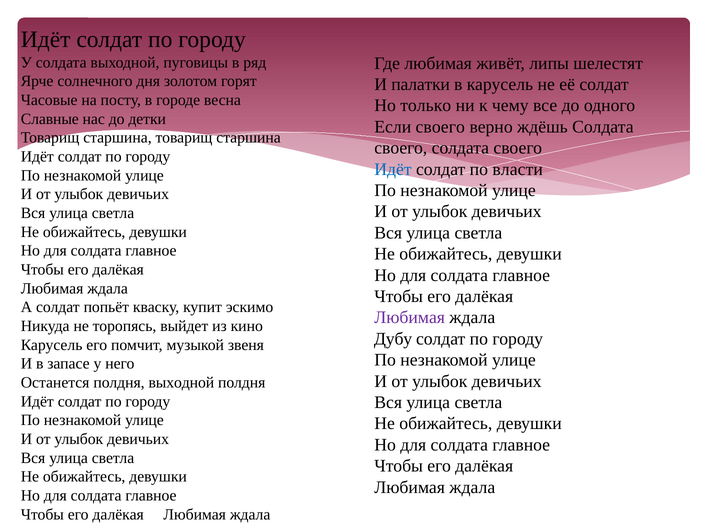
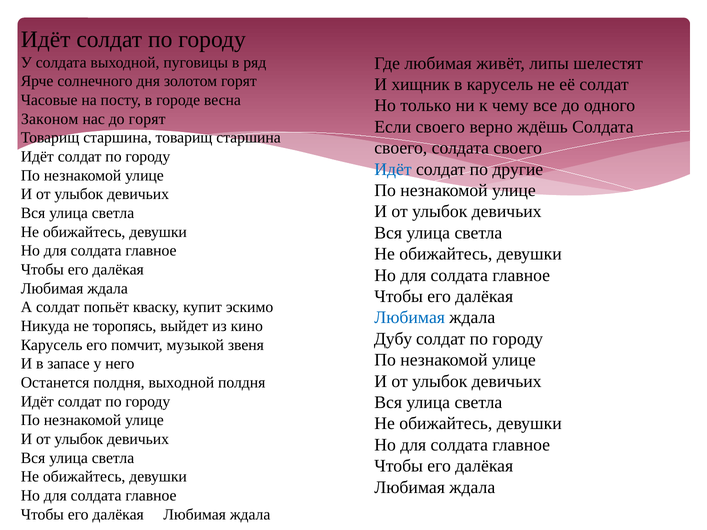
палатки: палатки -> хищник
Славные: Славные -> Законом
до детки: детки -> горят
власти: власти -> другие
Любимая at (410, 318) colour: purple -> blue
